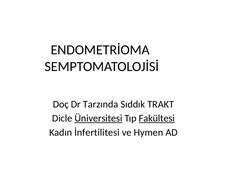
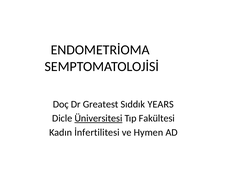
Tarzında: Tarzında -> Greatest
TRAKT: TRAKT -> YEARS
Fakültesi underline: present -> none
